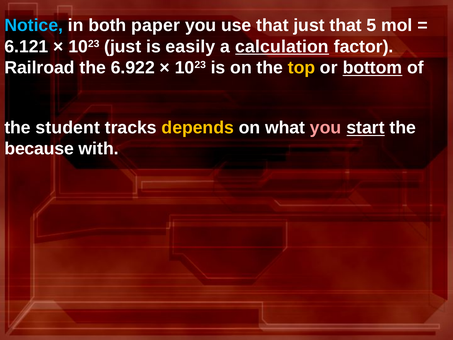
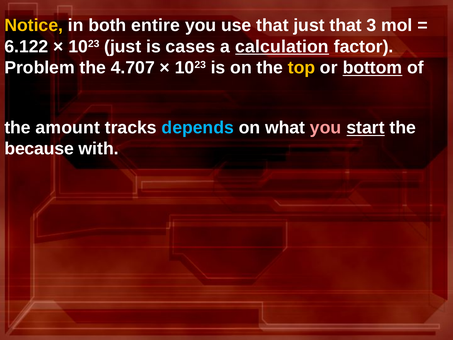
Notice colour: light blue -> yellow
paper: paper -> entire
5: 5 -> 3
6.121: 6.121 -> 6.122
easily: easily -> cases
Railroad: Railroad -> Problem
6.922: 6.922 -> 4.707
student: student -> amount
depends colour: yellow -> light blue
